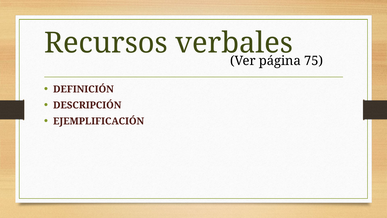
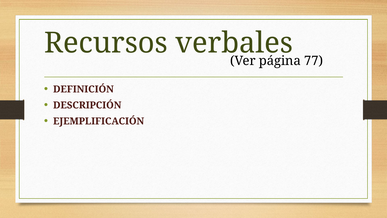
75: 75 -> 77
